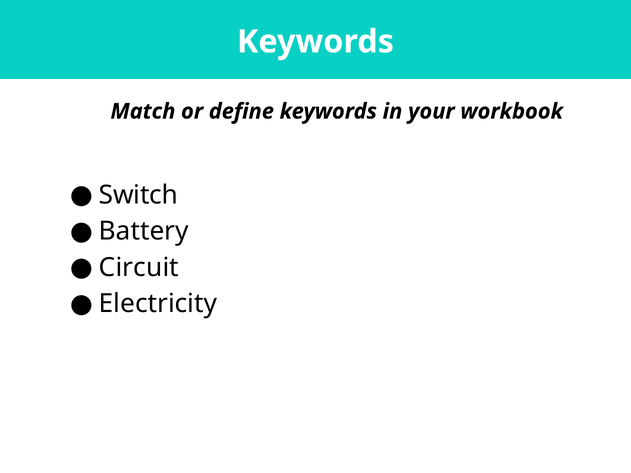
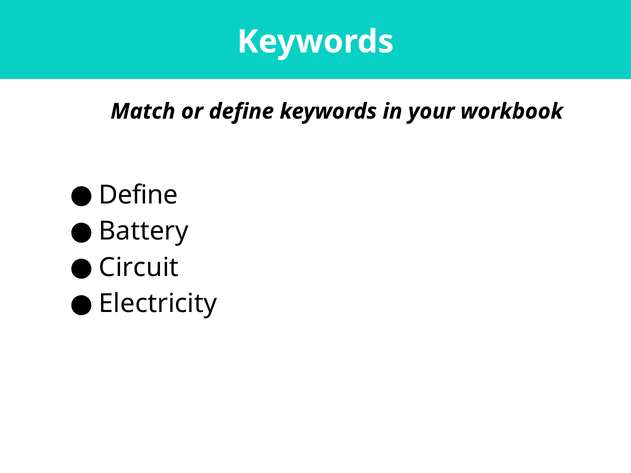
Switch at (138, 195): Switch -> Define
